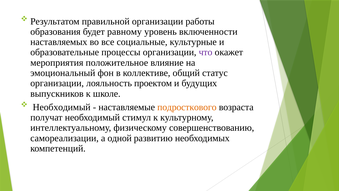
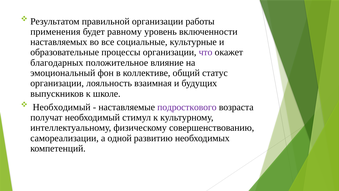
образования: образования -> применения
мероприятия: мероприятия -> благодарных
проектом: проектом -> взаимная
подросткового colour: orange -> purple
